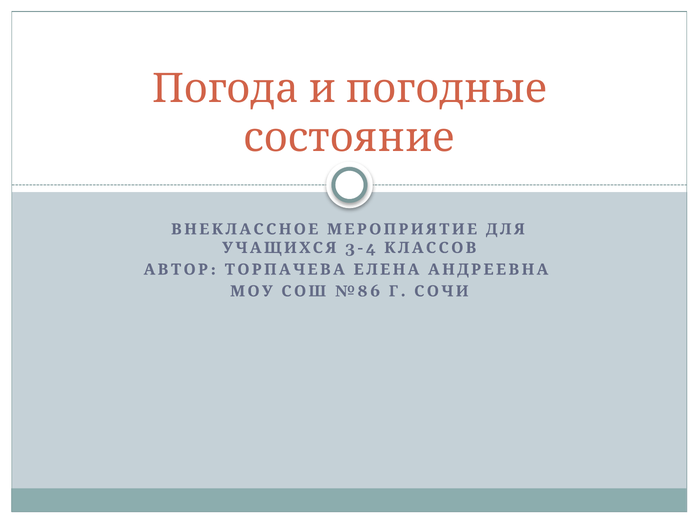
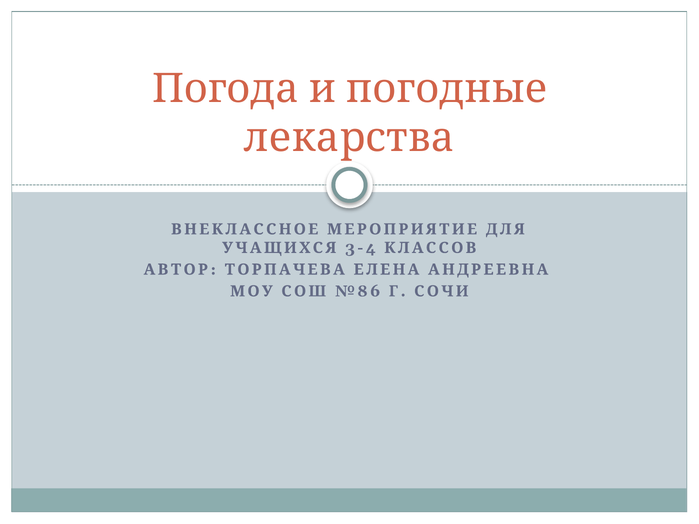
состояние: состояние -> лекарства
